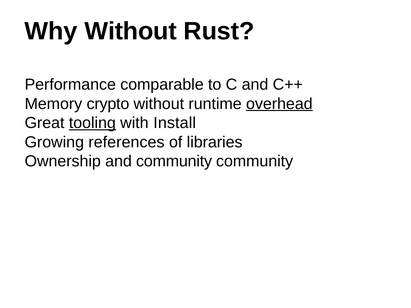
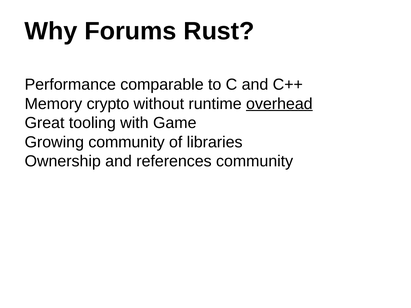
Why Without: Without -> Forums
tooling underline: present -> none
Install: Install -> Game
Growing references: references -> community
and community: community -> references
